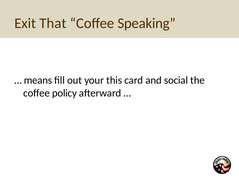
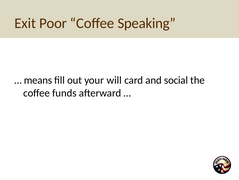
That: That -> Poor
this: this -> will
policy: policy -> funds
